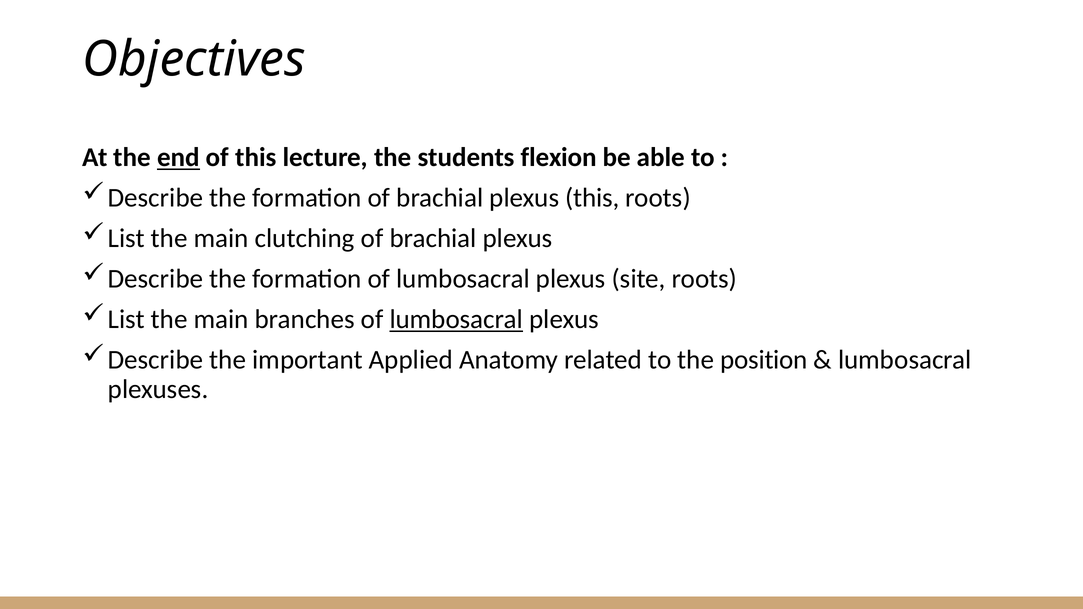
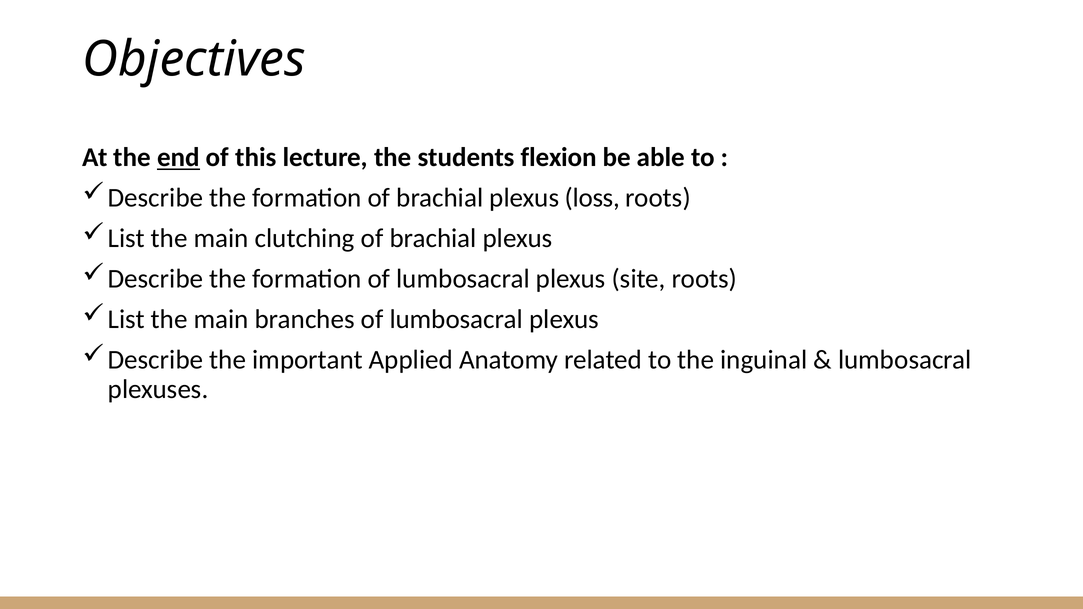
plexus this: this -> loss
lumbosacral at (456, 320) underline: present -> none
position: position -> inguinal
